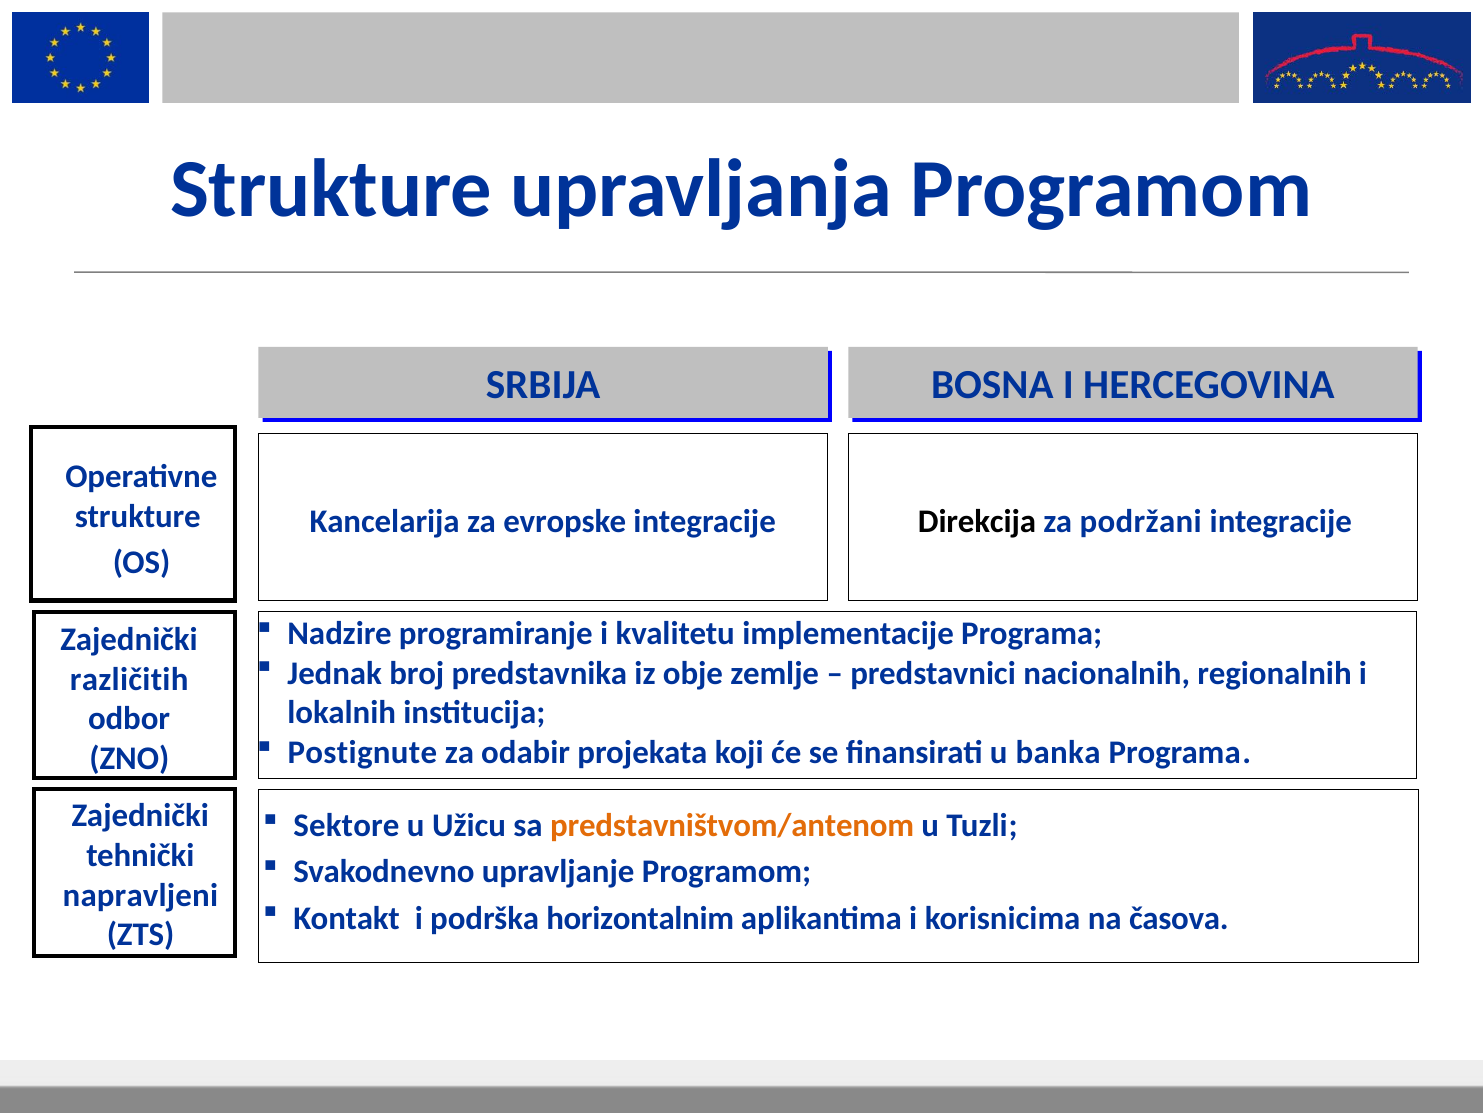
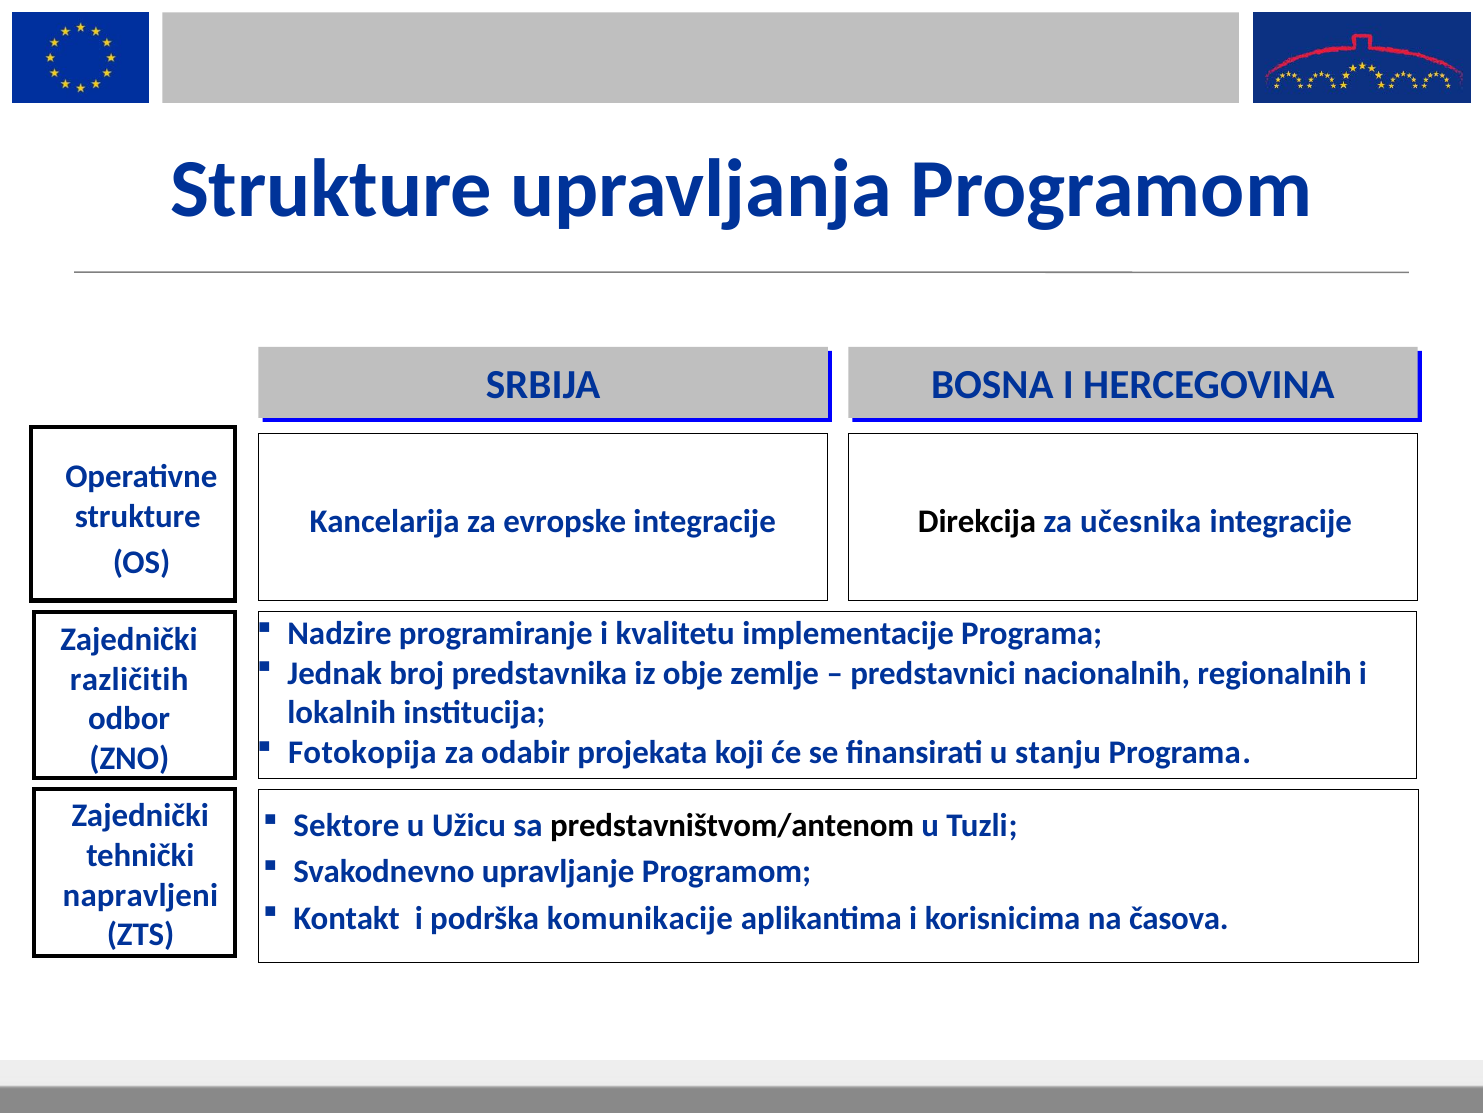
podržani: podržani -> učesnika
Postignute: Postignute -> Fotokopija
banka: banka -> stanju
predstavništvom/antenom colour: orange -> black
horizontalnim: horizontalnim -> komunikacije
